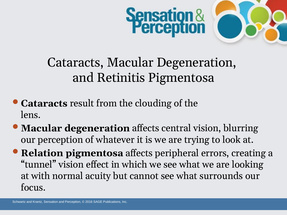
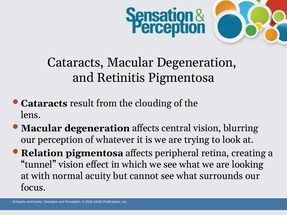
errors: errors -> retina
